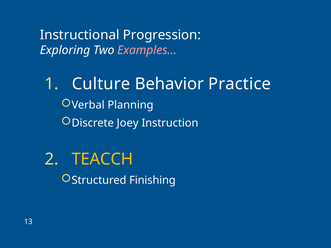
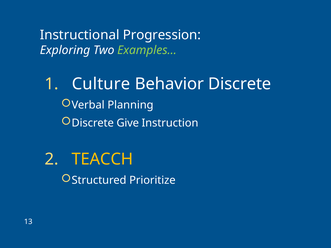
Examples… colour: pink -> light green
Behavior Practice: Practice -> Discrete
Joey: Joey -> Give
Finishing: Finishing -> Prioritize
